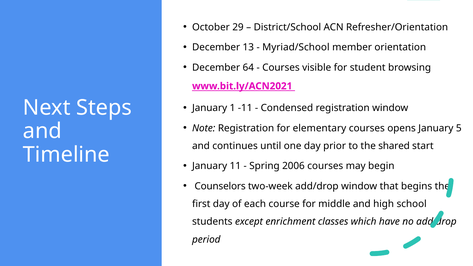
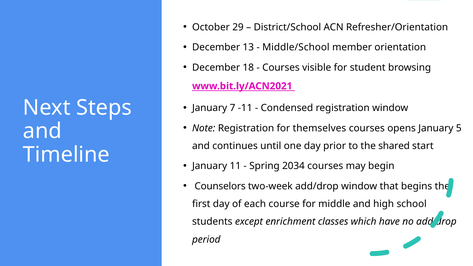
Myriad/School: Myriad/School -> Middle/School
64: 64 -> 18
January 1: 1 -> 7
elementary: elementary -> themselves
2006: 2006 -> 2034
